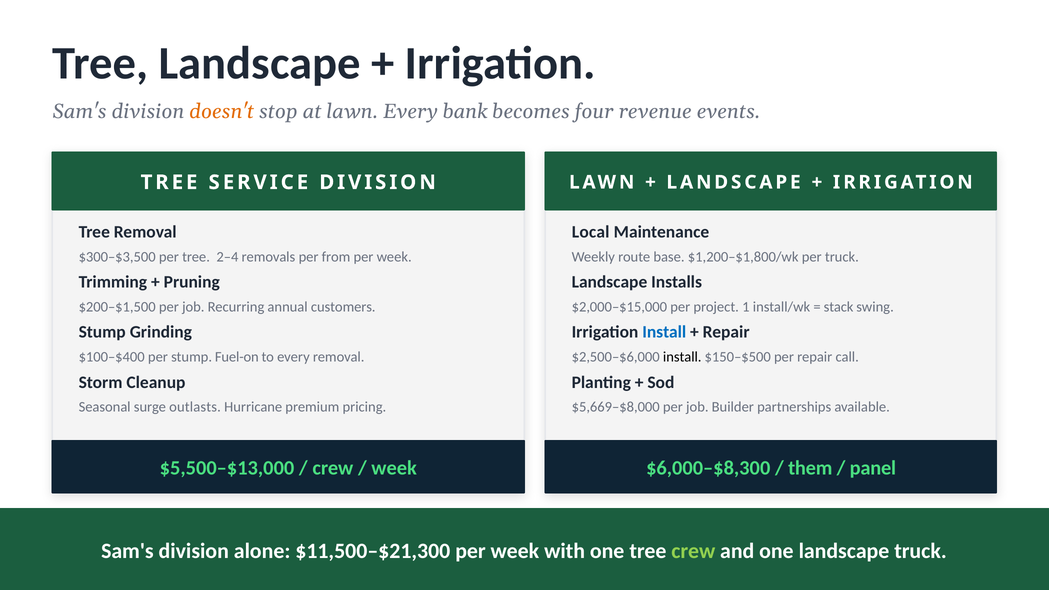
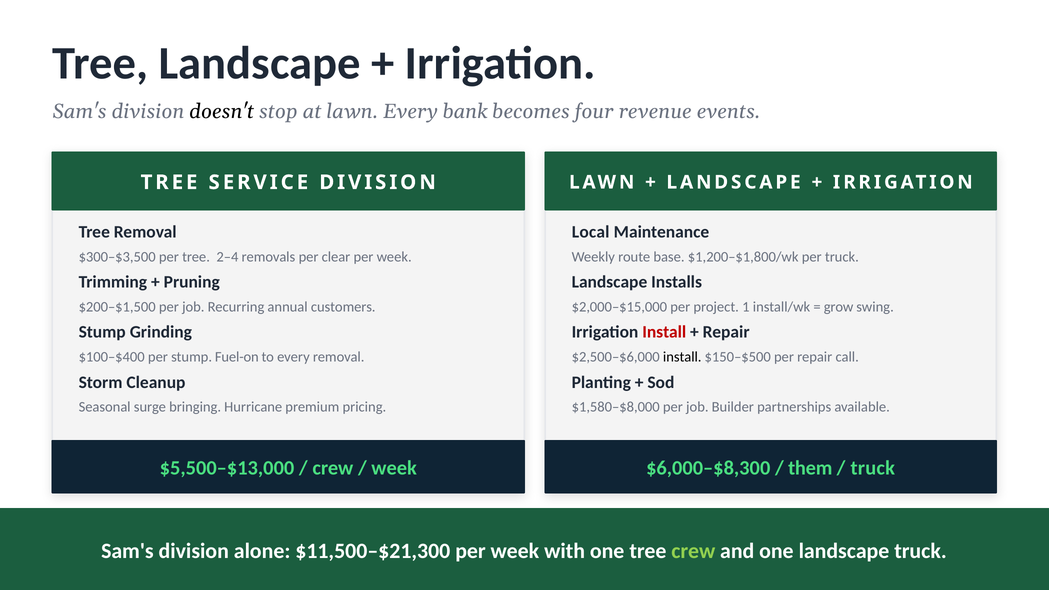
doesn't colour: orange -> black
from: from -> clear
stack: stack -> grow
Install at (664, 332) colour: blue -> red
outlasts: outlasts -> bringing
$5,669–$8,000: $5,669–$8,000 -> $1,580–$8,000
panel at (873, 468): panel -> truck
